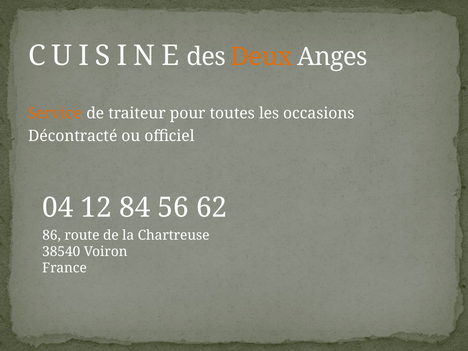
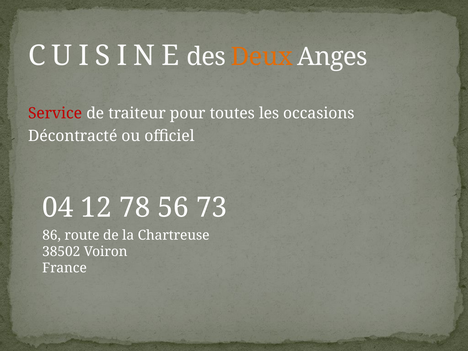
Service colour: orange -> red
84: 84 -> 78
62: 62 -> 73
38540: 38540 -> 38502
